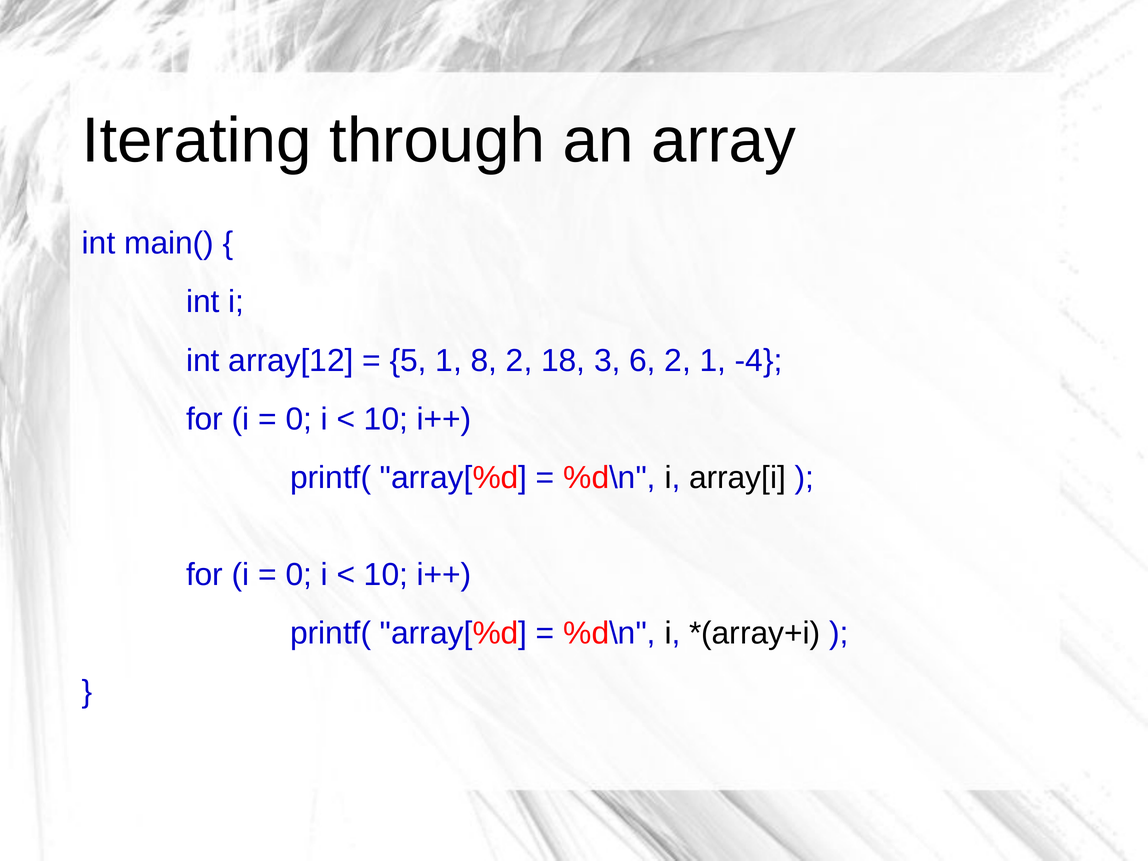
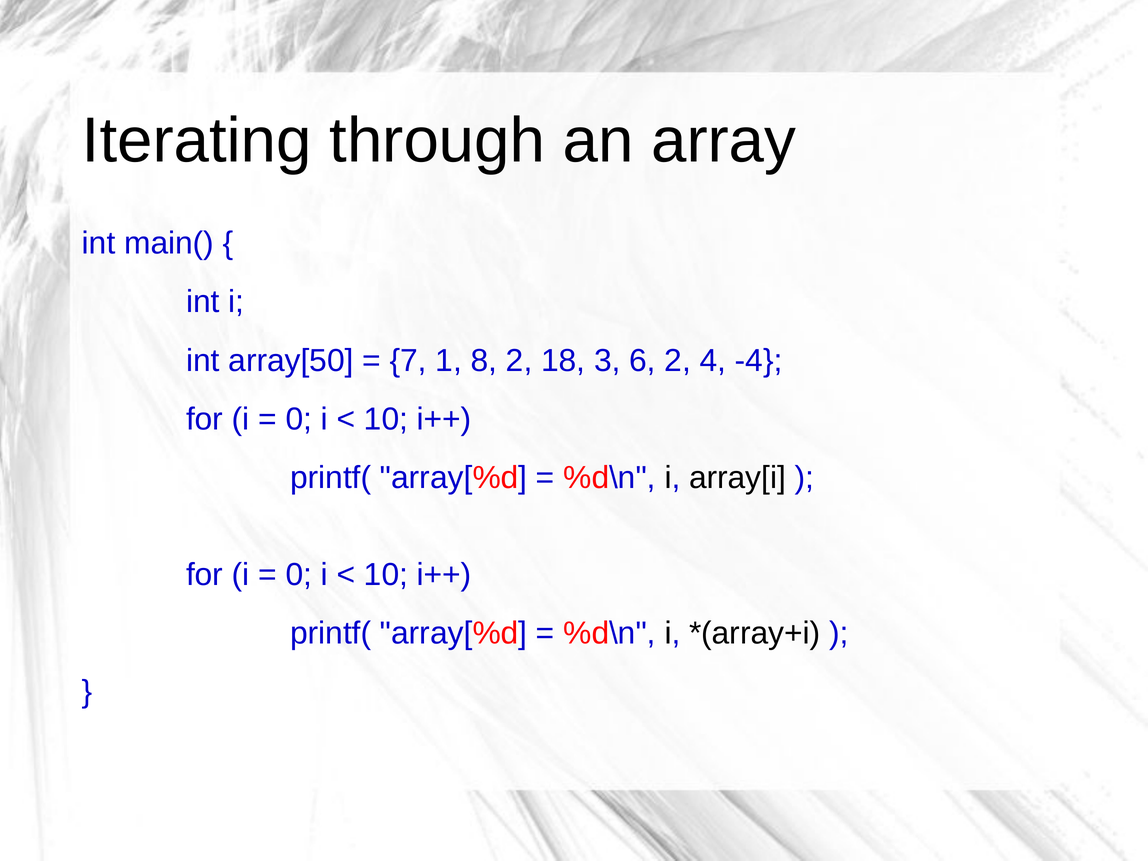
array[12: array[12 -> array[50
5: 5 -> 7
2 1: 1 -> 4
